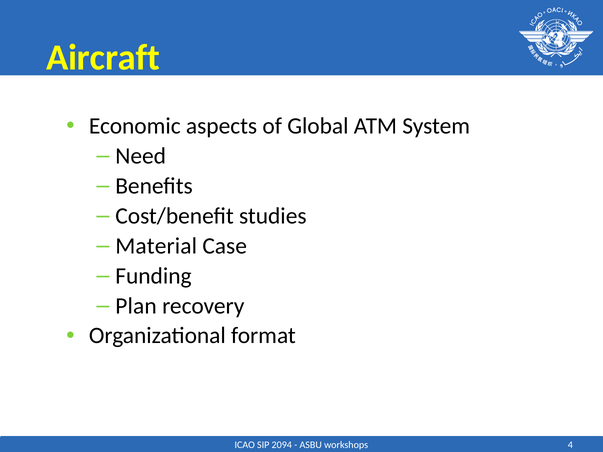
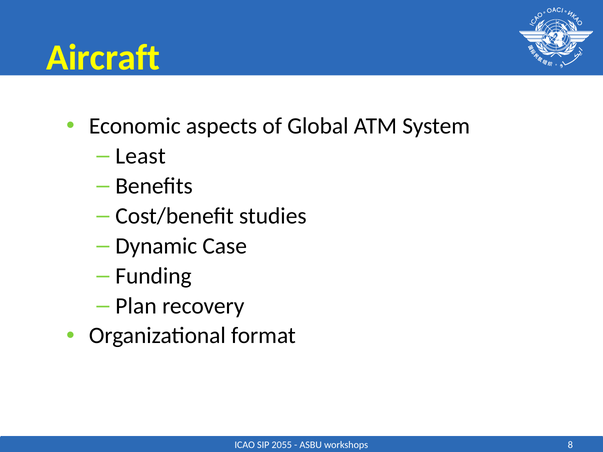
Need: Need -> Least
Material: Material -> Dynamic
2094: 2094 -> 2055
4: 4 -> 8
